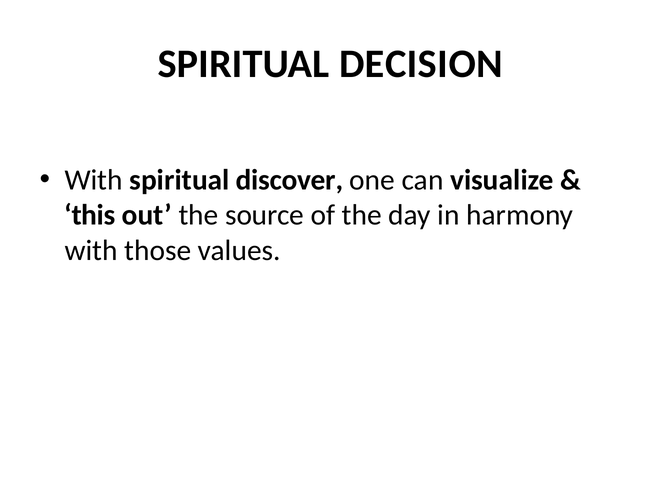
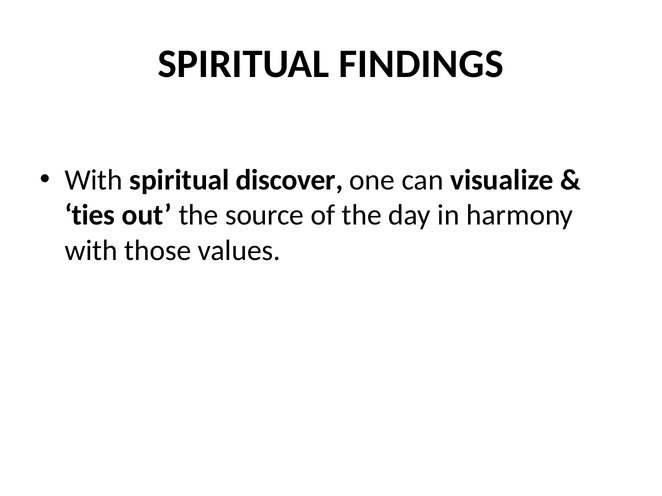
DECISION: DECISION -> FINDINGS
this: this -> ties
